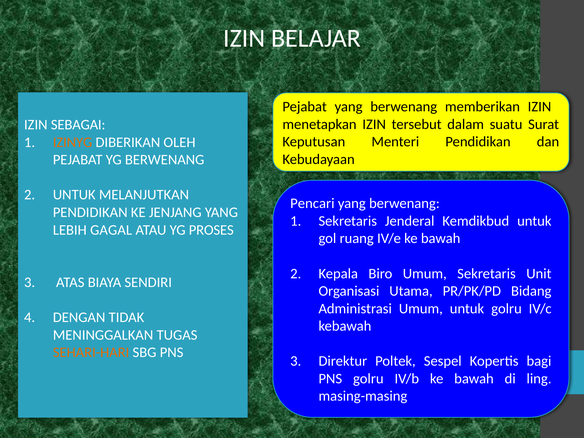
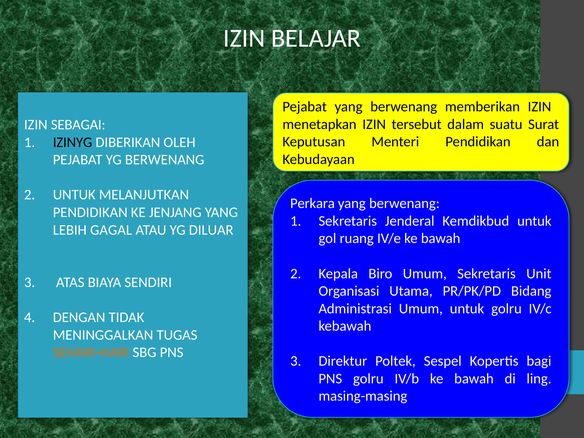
IZINYG colour: orange -> black
Pencari: Pencari -> Perkara
PROSES: PROSES -> DILUAR
